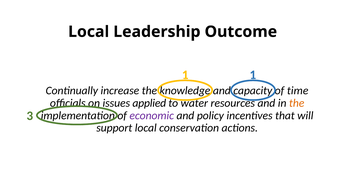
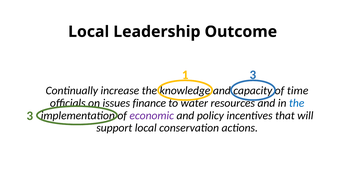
1 1: 1 -> 3
applied: applied -> finance
the at (297, 103) colour: orange -> blue
